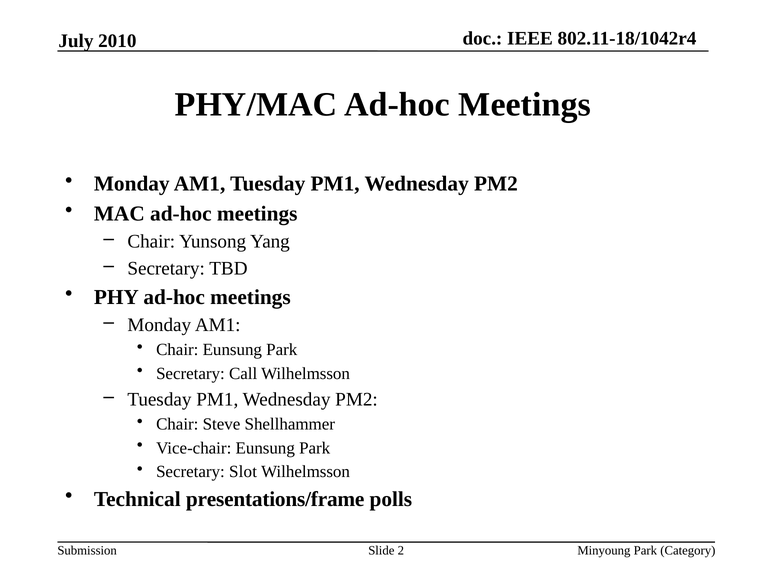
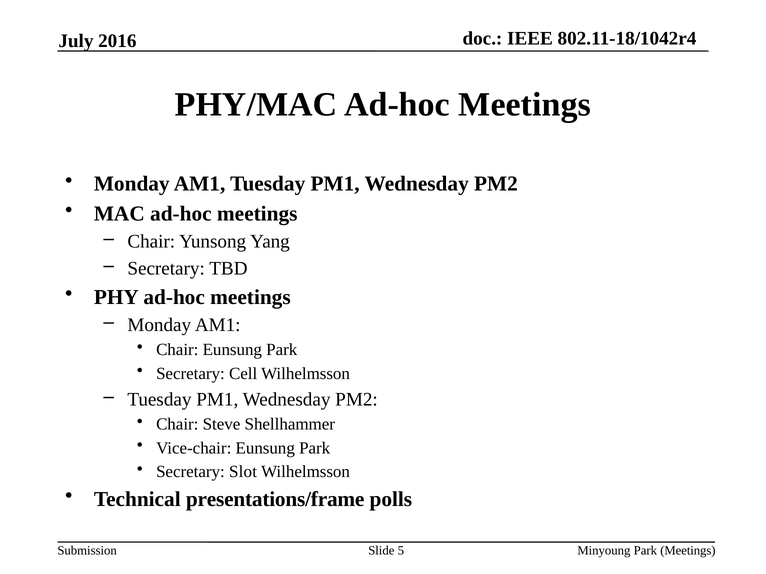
2010: 2010 -> 2016
Call: Call -> Cell
2: 2 -> 5
Park Category: Category -> Meetings
